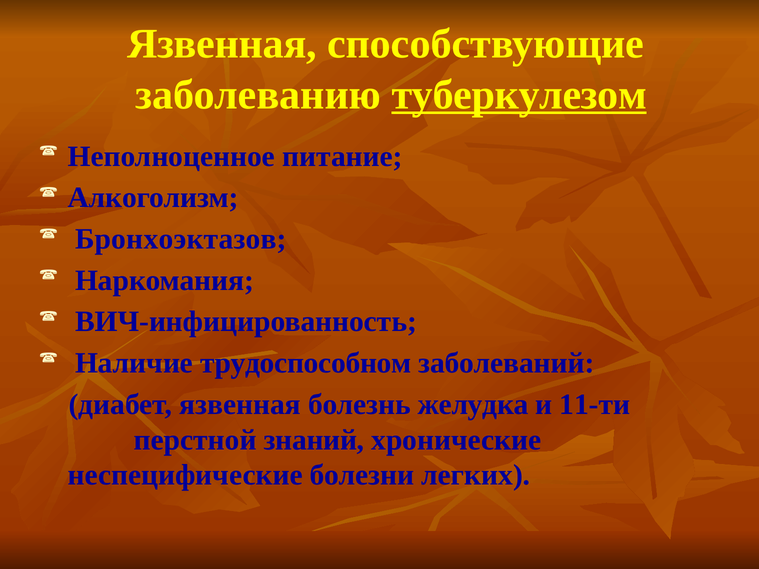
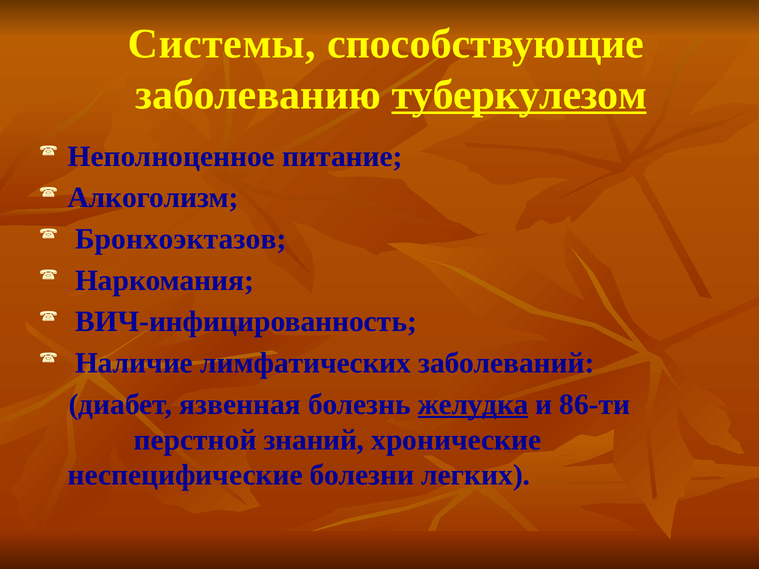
Язвенная at (222, 44): Язвенная -> Системы
трудоспособном: трудоспособном -> лимфатических
желудка underline: none -> present
11-ти: 11-ти -> 86-ти
